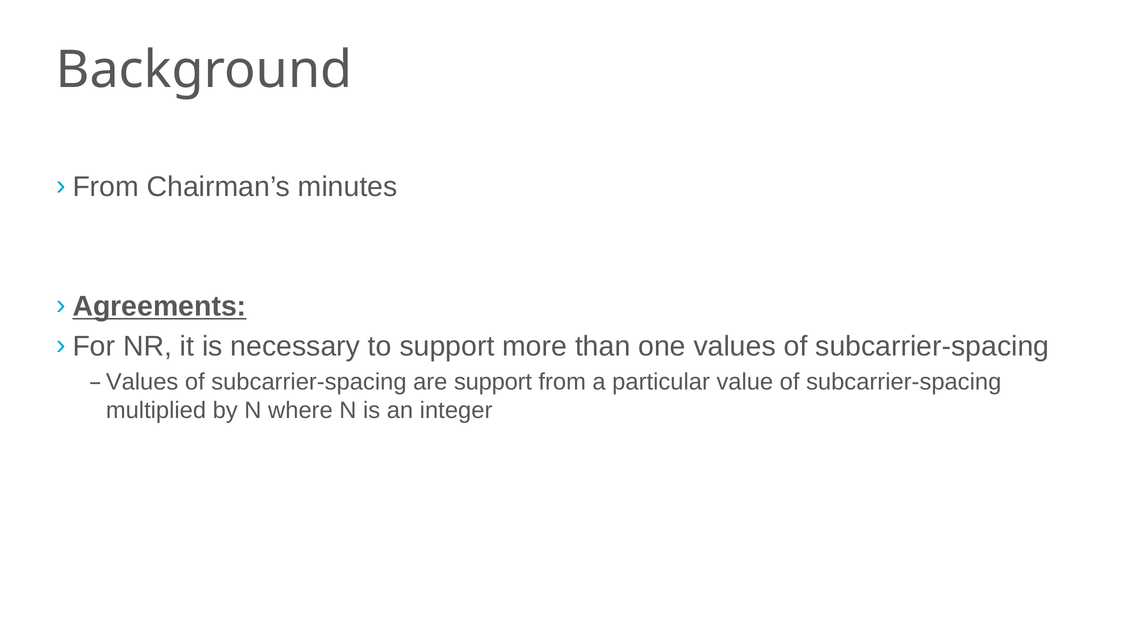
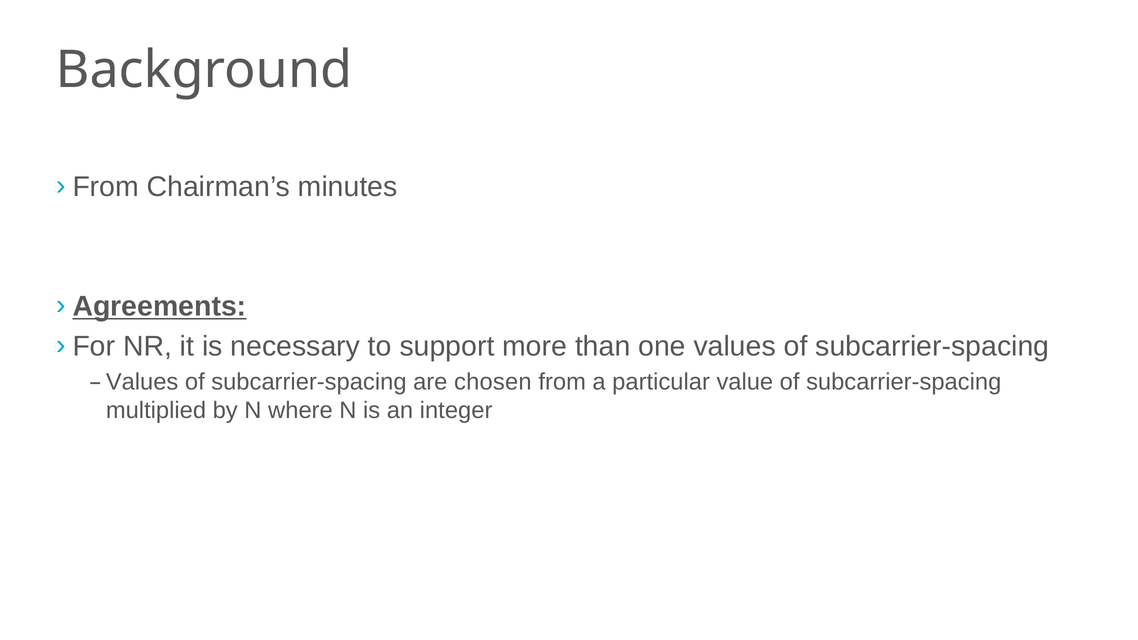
are support: support -> chosen
